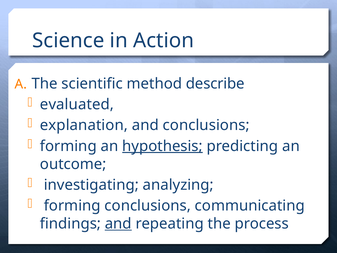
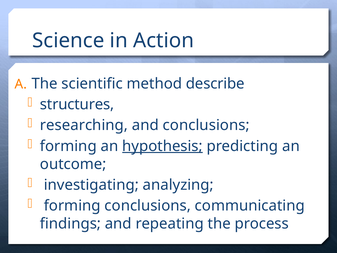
evaluated: evaluated -> structures
explanation: explanation -> researching
and at (118, 223) underline: present -> none
